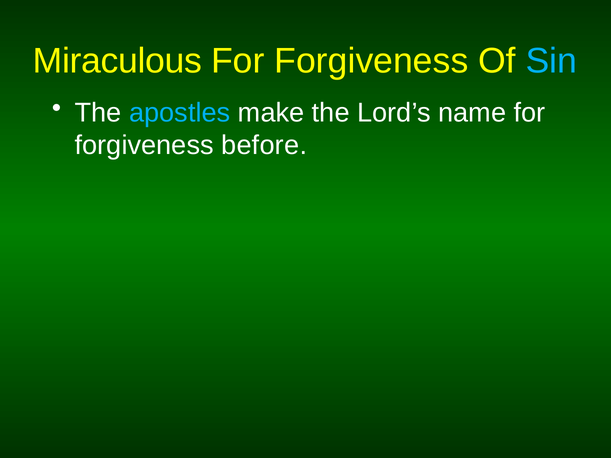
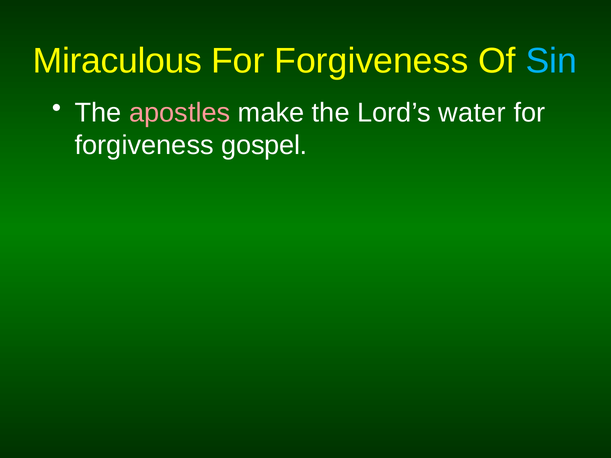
apostles colour: light blue -> pink
name: name -> water
before: before -> gospel
